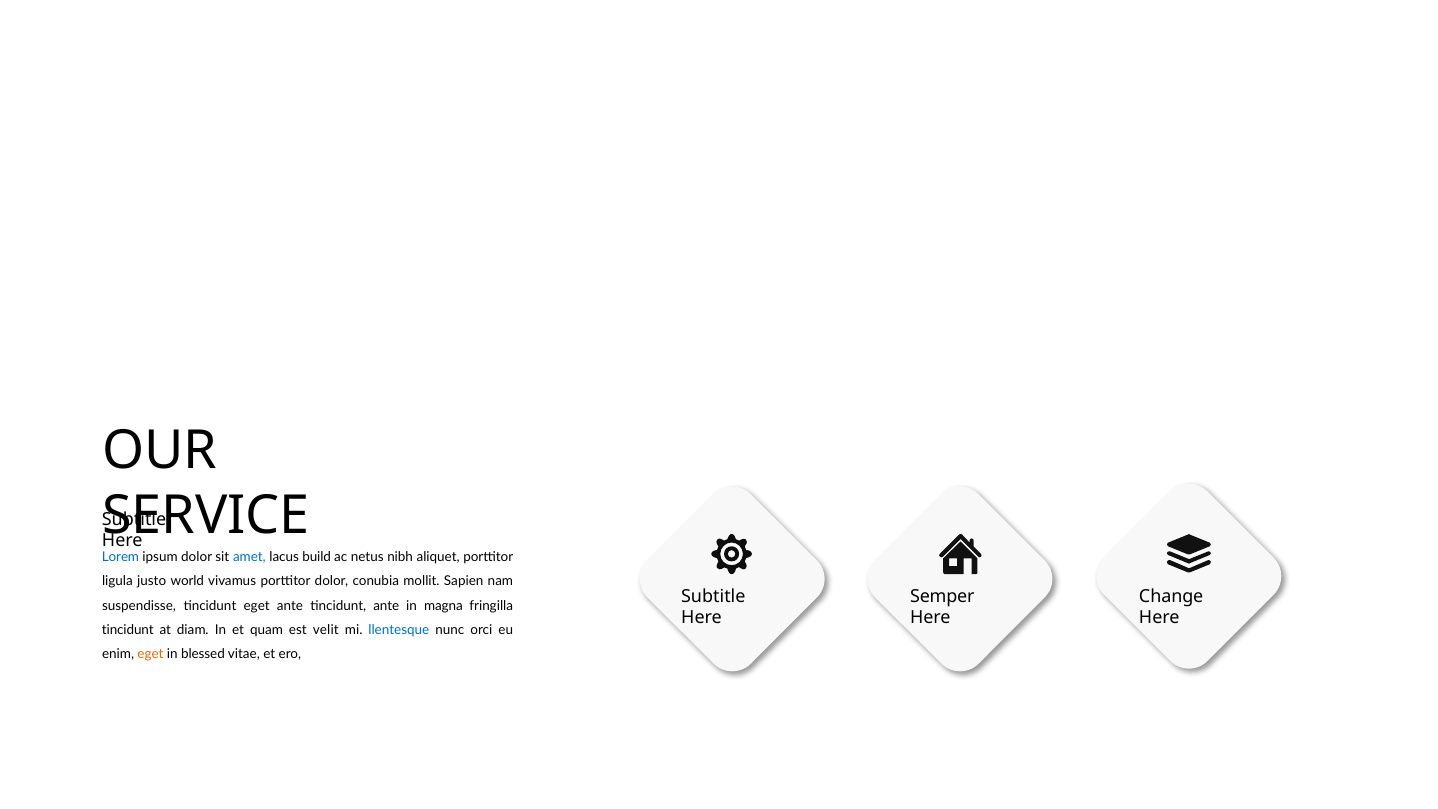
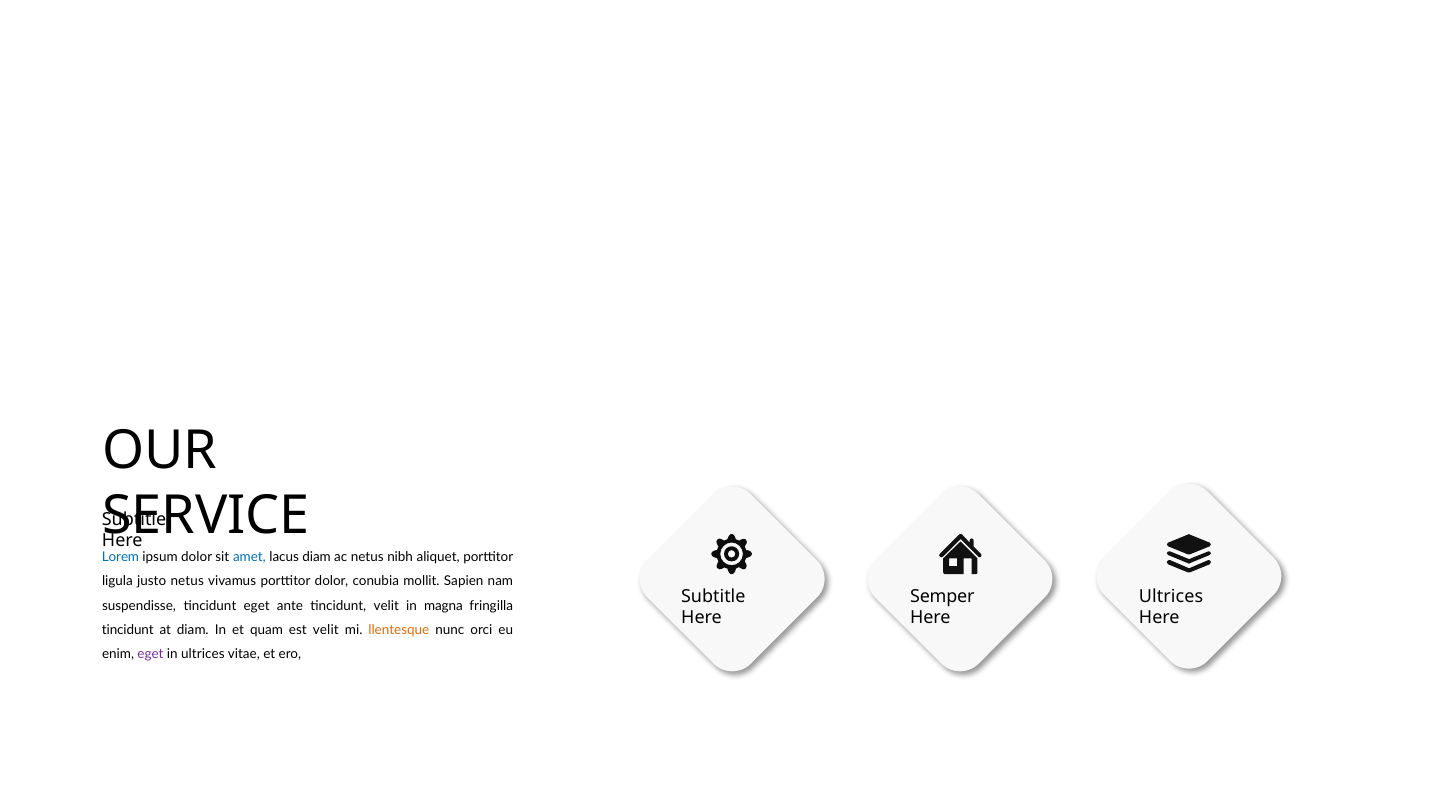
lacus build: build -> diam
justo world: world -> netus
Change at (1171, 596): Change -> Ultrices
tincidunt ante: ante -> velit
llentesque colour: blue -> orange
eget at (150, 654) colour: orange -> purple
in blessed: blessed -> ultrices
